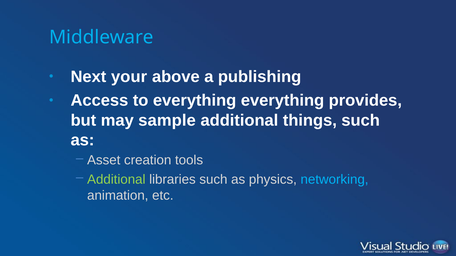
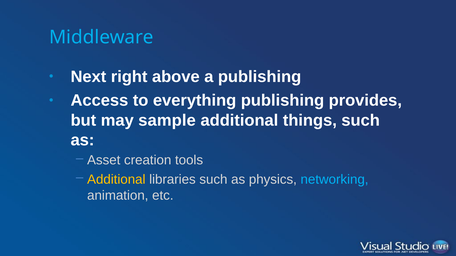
your: your -> right
everything everything: everything -> publishing
Additional at (116, 180) colour: light green -> yellow
